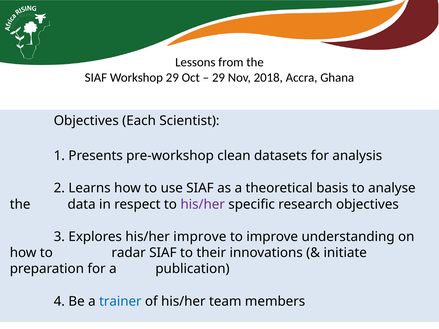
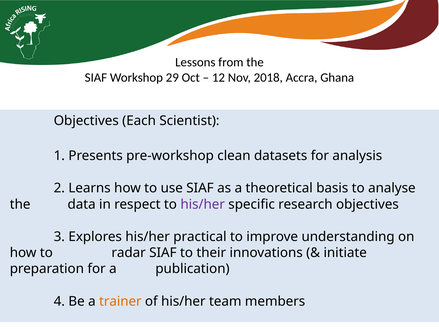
29 at (218, 78): 29 -> 12
his/her improve: improve -> practical
trainer colour: blue -> orange
